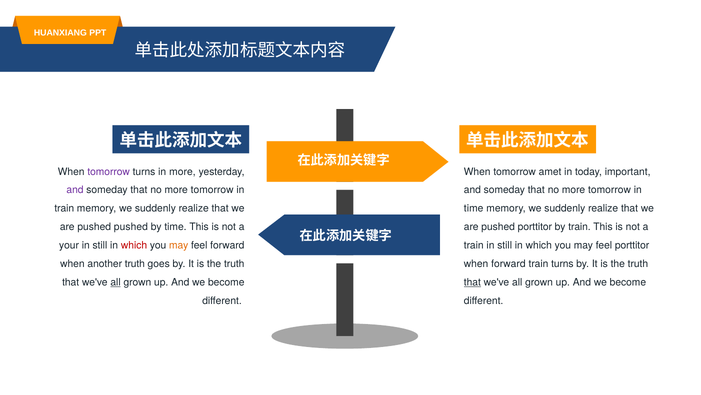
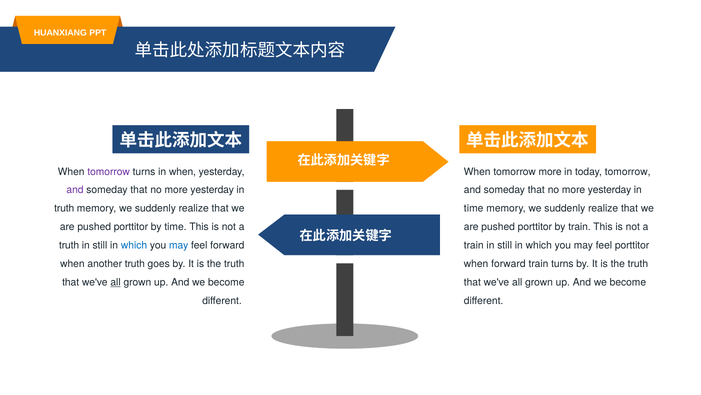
in more: more -> when
tomorrow amet: amet -> more
today important: important -> tomorrow
tomorrow at (212, 190): tomorrow -> yesterday
tomorrow at (609, 190): tomorrow -> yesterday
train at (64, 208): train -> truth
pushed at (131, 227): pushed -> porttitor
your at (69, 245): your -> truth
which at (134, 245) colour: red -> blue
may at (179, 245) colour: orange -> blue
that at (472, 282) underline: present -> none
